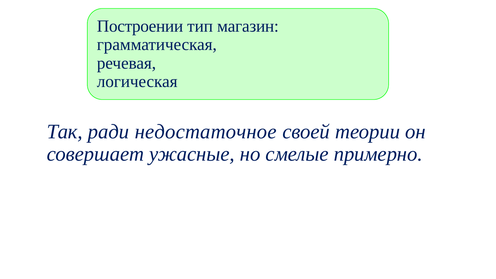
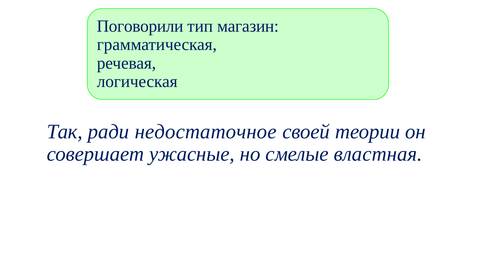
Построении: Построении -> Поговорили
примерно: примерно -> властная
